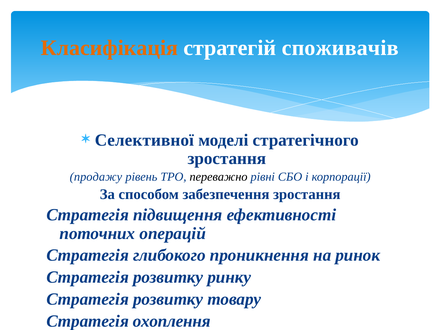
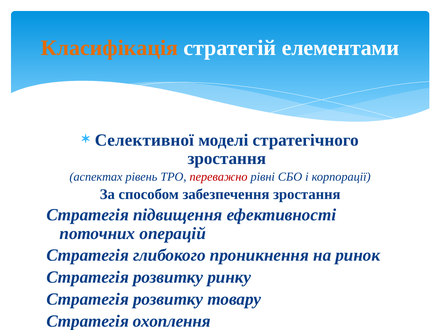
споживачів: споживачів -> елементами
продажу: продажу -> аспектах
переважно colour: black -> red
